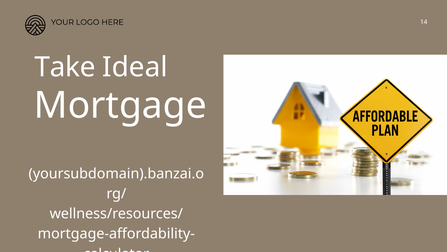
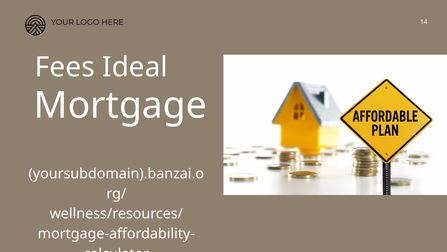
Take: Take -> Fees
